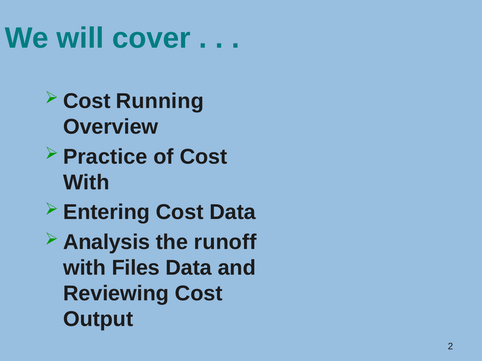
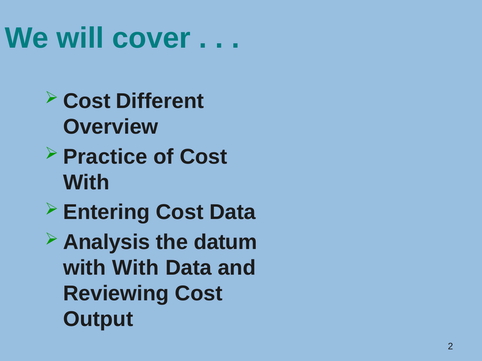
Running: Running -> Different
runoff: runoff -> datum
with Files: Files -> With
